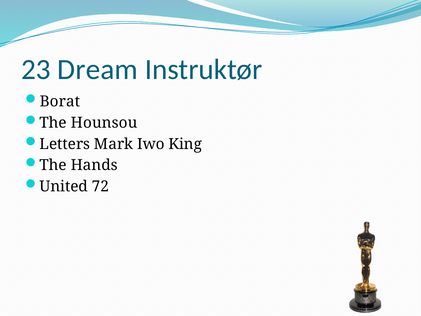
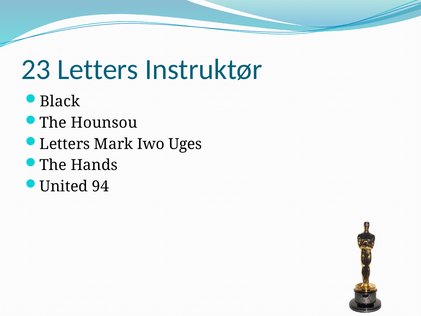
23 Dream: Dream -> Letters
Borat: Borat -> Black
King: King -> Uges
72: 72 -> 94
